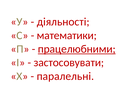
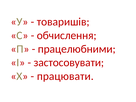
діяльності: діяльності -> товаришів
математики: математики -> обчислення
працелюбними underline: present -> none
паралельні: паралельні -> працювати
